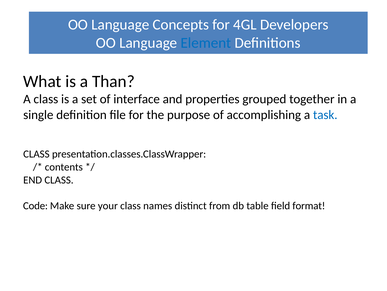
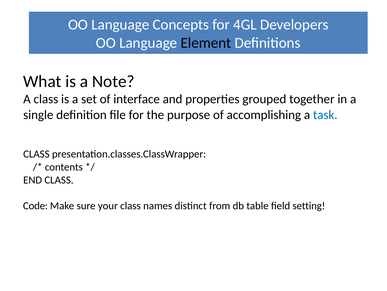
Element colour: blue -> black
Than: Than -> Note
format: format -> setting
